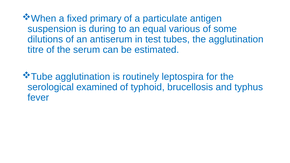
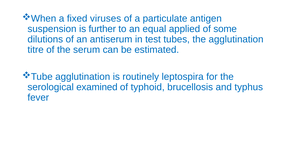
primary: primary -> viruses
during: during -> further
various: various -> applied
